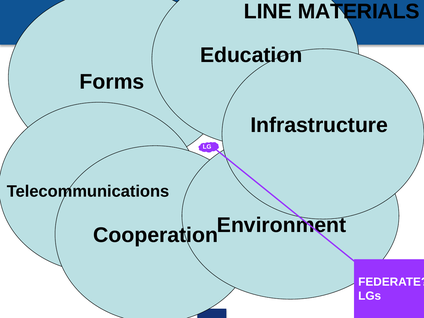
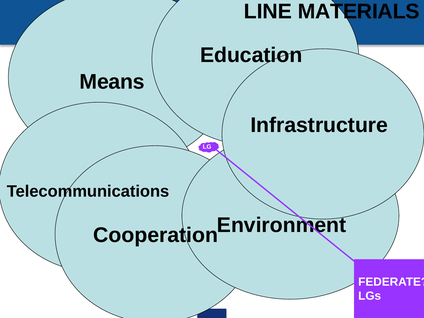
Forms: Forms -> Means
